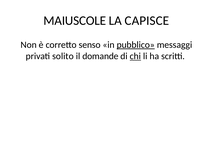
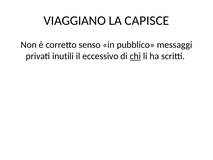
MAIUSCOLE: MAIUSCOLE -> VIAGGIANO
pubblico underline: present -> none
solito: solito -> inutili
domande: domande -> eccessivo
